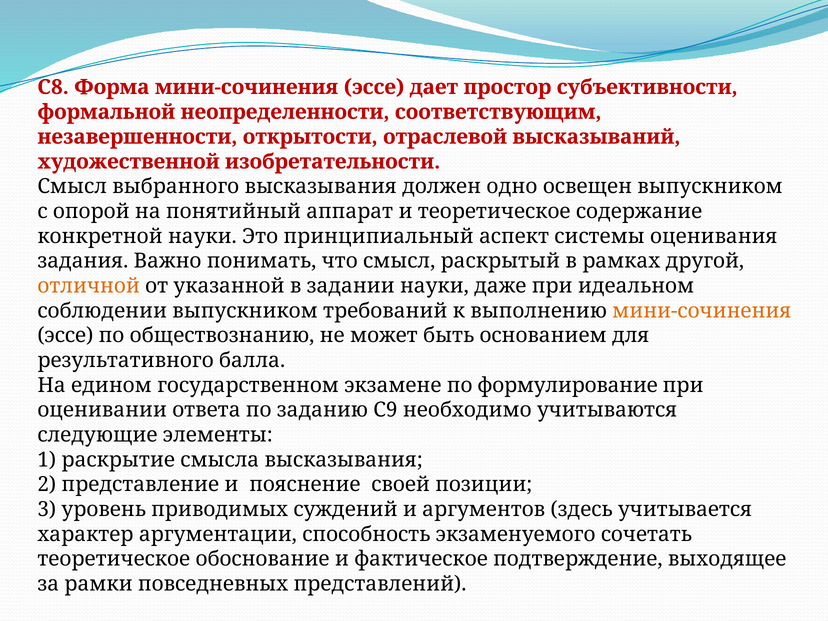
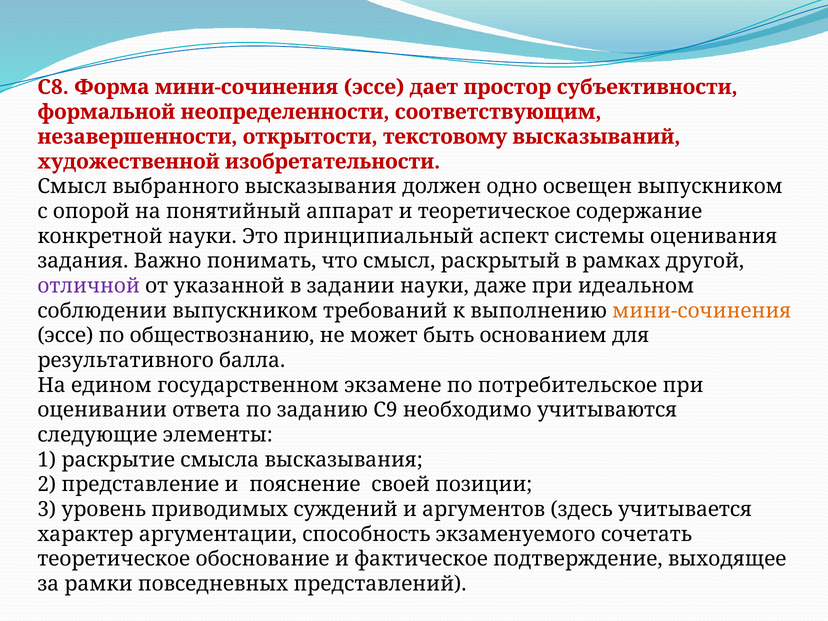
отраслевой: отраслевой -> текстовому
отличной colour: orange -> purple
формулирование: формулирование -> потребительское
